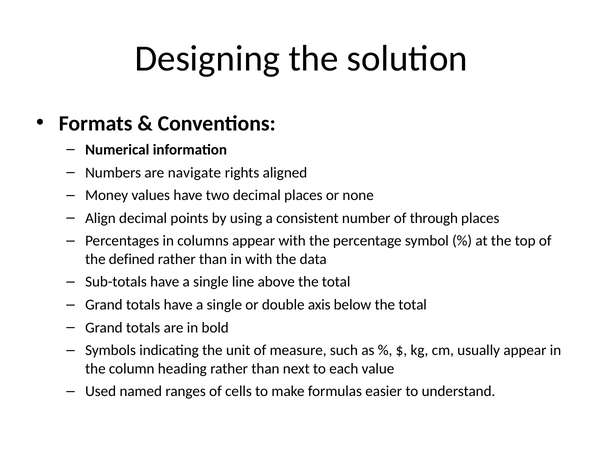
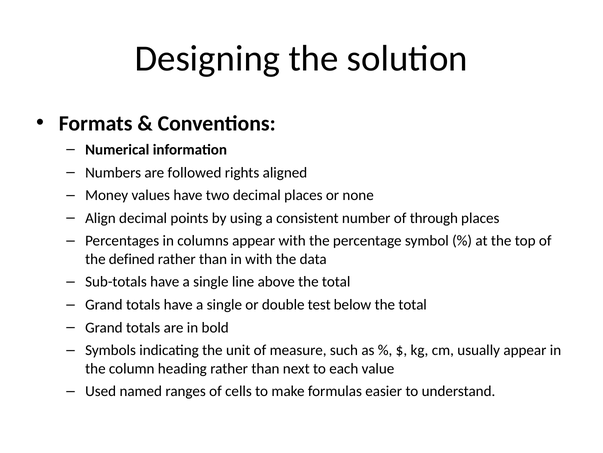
navigate: navigate -> followed
axis: axis -> test
